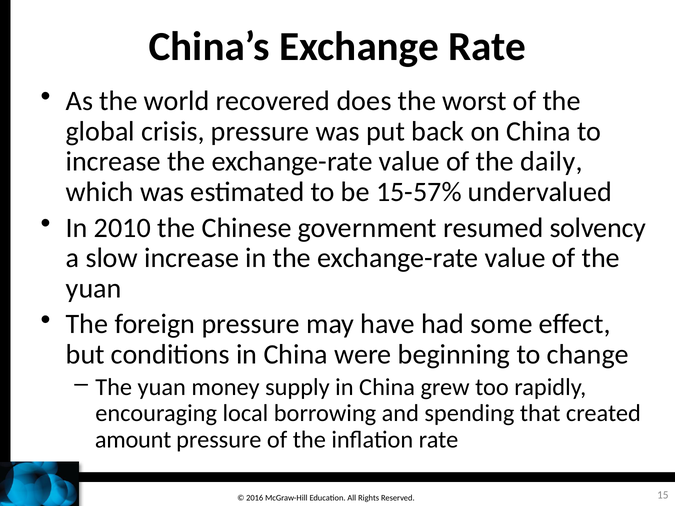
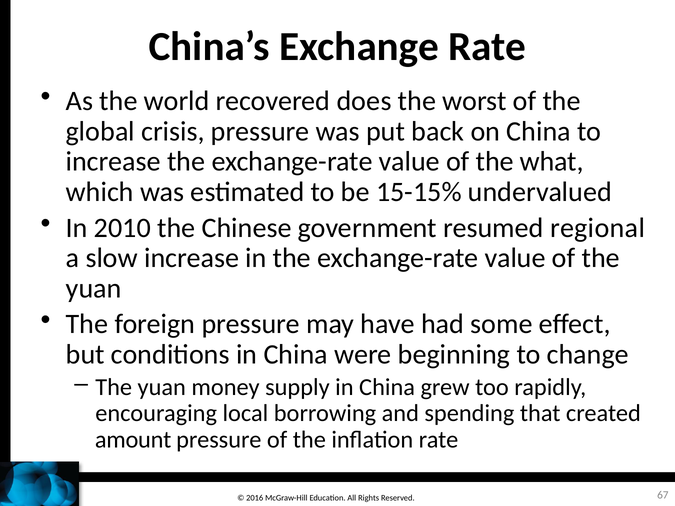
daily: daily -> what
15-57%: 15-57% -> 15-15%
solvency: solvency -> regional
15: 15 -> 67
